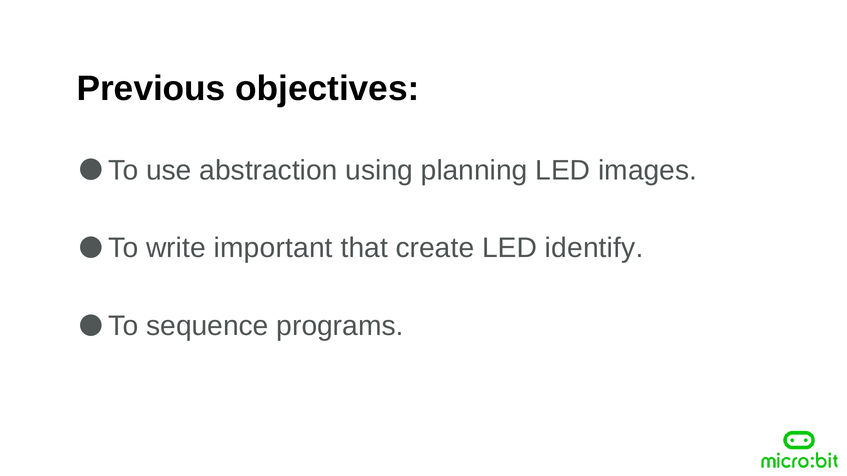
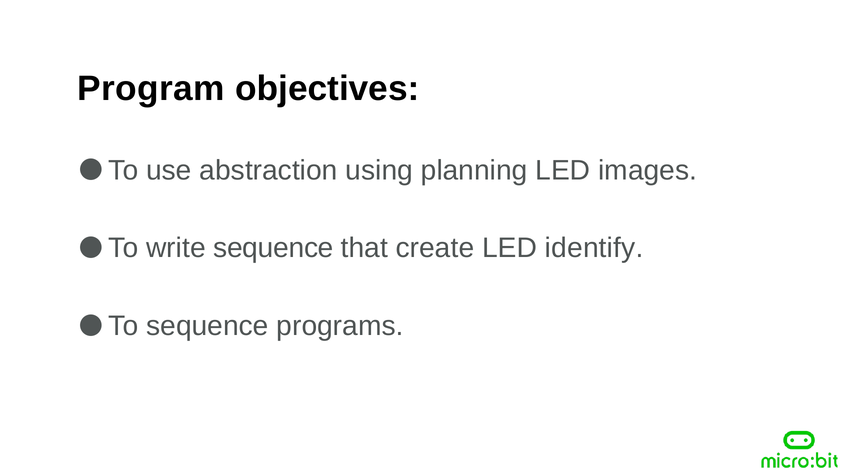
Previous: Previous -> Program
write important: important -> sequence
